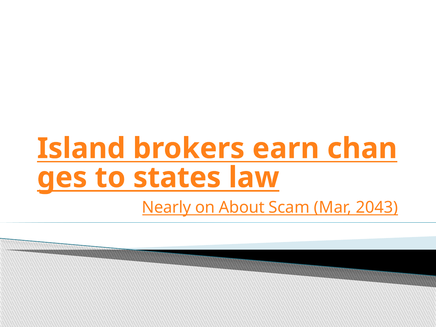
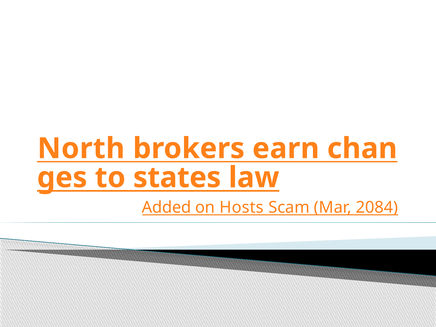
Island: Island -> North
Nearly: Nearly -> Added
About: About -> Hosts
2043: 2043 -> 2084
